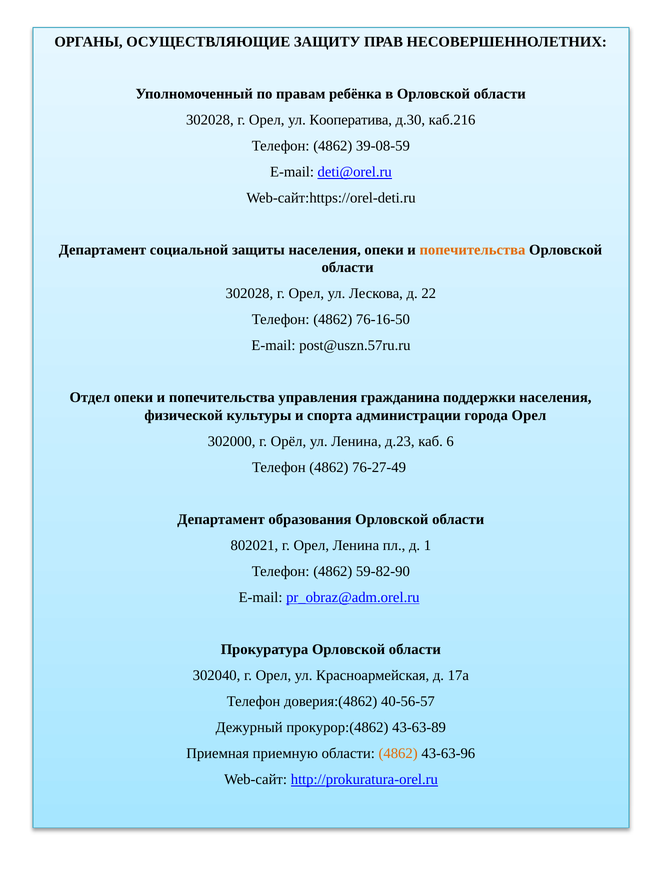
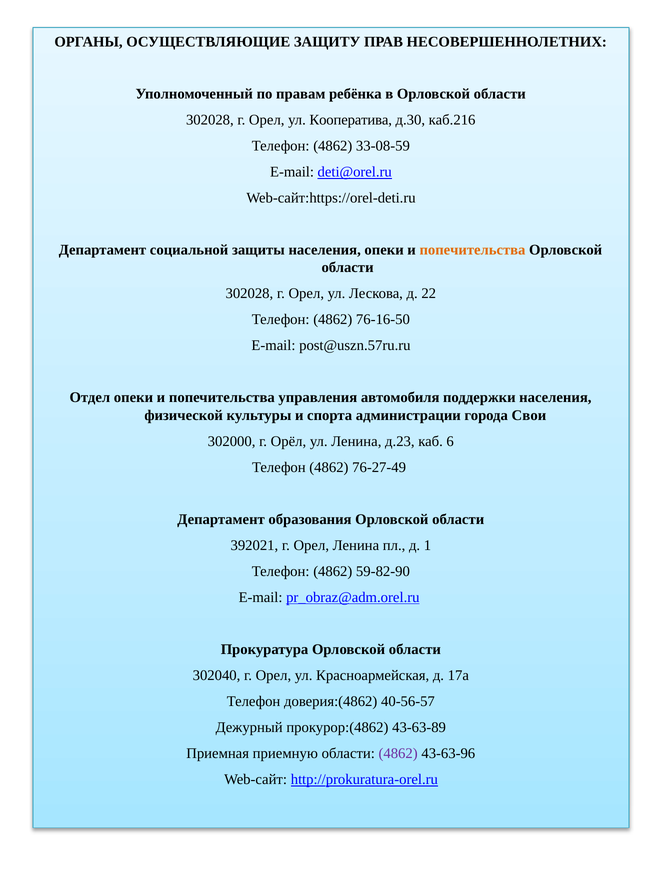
39-08-59: 39-08-59 -> 33-08-59
гражданина: гражданина -> автомобиля
города Орел: Орел -> Свои
802021: 802021 -> 392021
4862 at (398, 753) colour: orange -> purple
